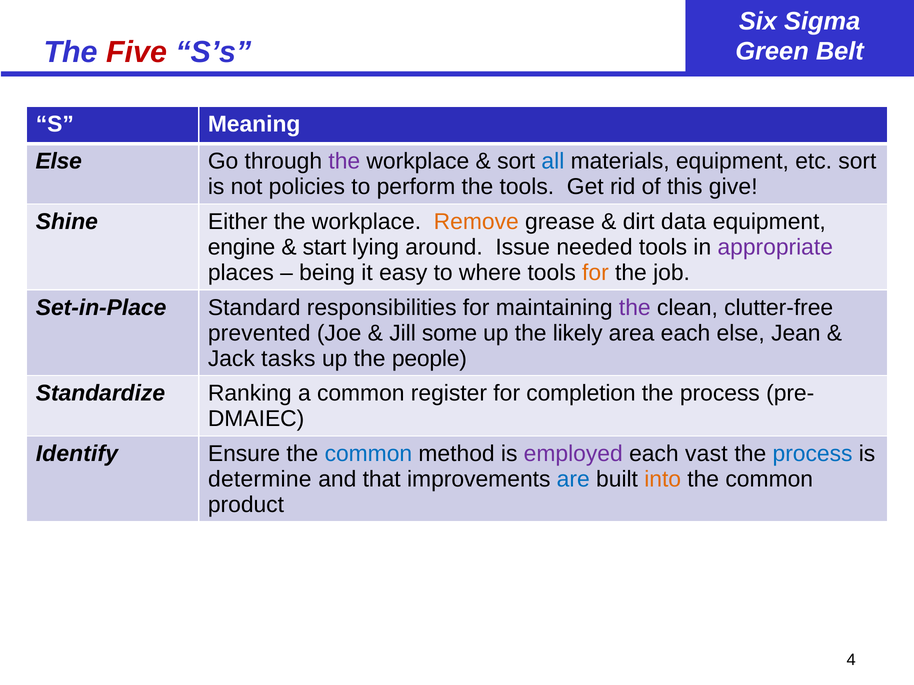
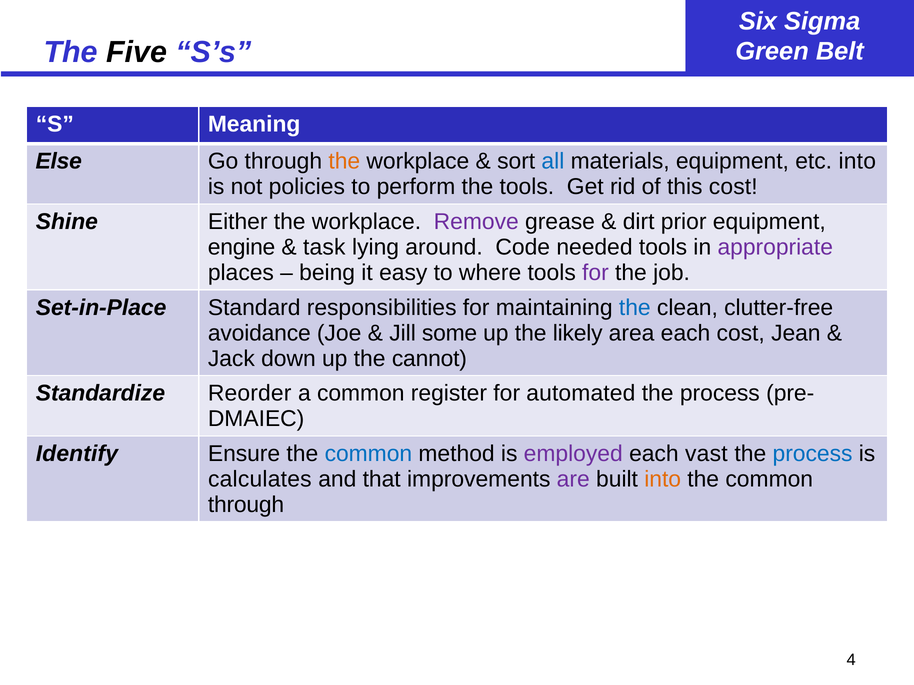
Five colour: red -> black
the at (344, 161) colour: purple -> orange
etc sort: sort -> into
this give: give -> cost
Remove colour: orange -> purple
data: data -> prior
start: start -> task
Issue: Issue -> Code
for at (595, 273) colour: orange -> purple
the at (635, 308) colour: purple -> blue
prevented: prevented -> avoidance
each else: else -> cost
tasks: tasks -> down
people: people -> cannot
Ranking: Ranking -> Reorder
completion: completion -> automated
determine: determine -> calculates
are colour: blue -> purple
product at (246, 505): product -> through
